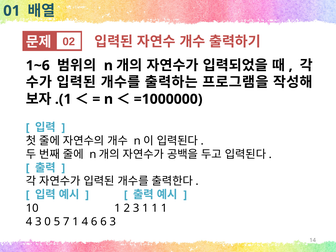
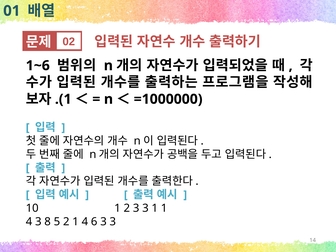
2 3 1: 1 -> 3
0: 0 -> 8
5 7: 7 -> 2
6 6: 6 -> 3
